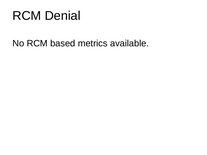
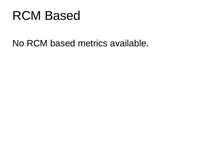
Denial at (63, 16): Denial -> Based
